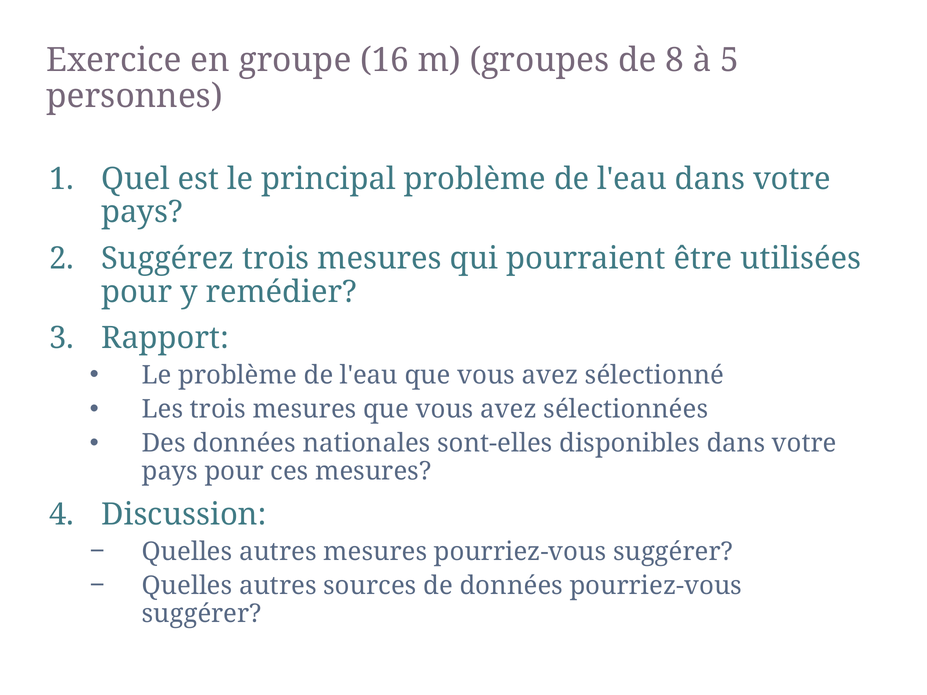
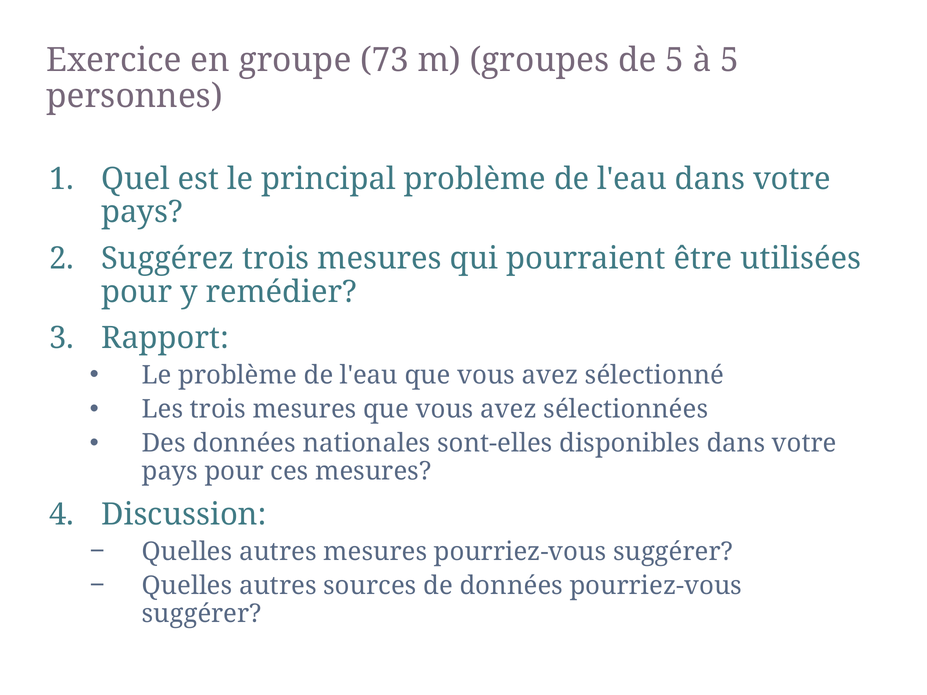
16: 16 -> 73
de 8: 8 -> 5
